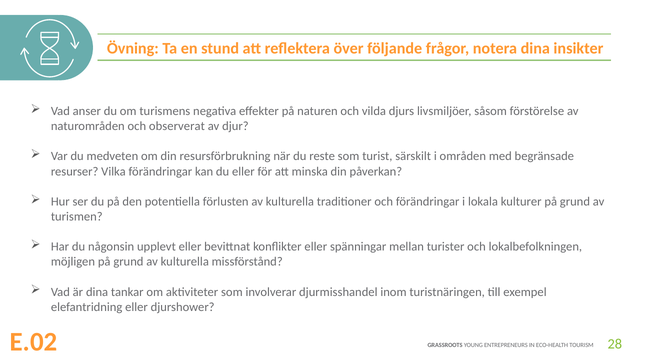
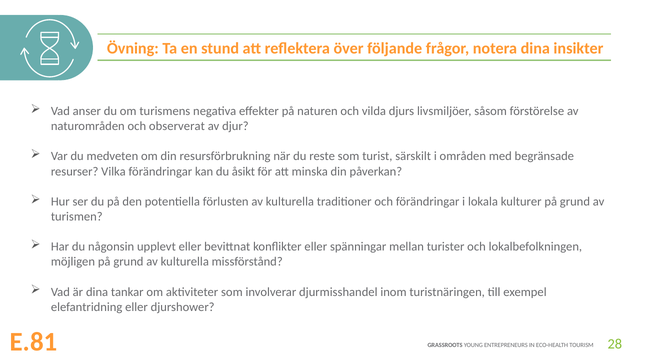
du eller: eller -> åsikt
E.02: E.02 -> E.81
